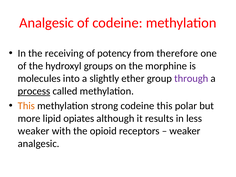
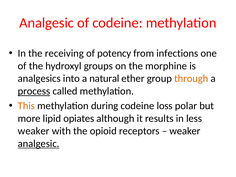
therefore: therefore -> infections
molecules: molecules -> analgesics
slightly: slightly -> natural
through colour: purple -> orange
strong: strong -> during
codeine this: this -> loss
analgesic at (39, 144) underline: none -> present
